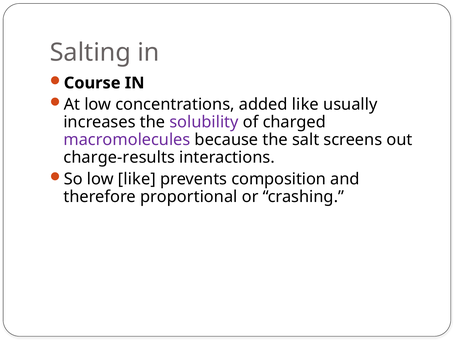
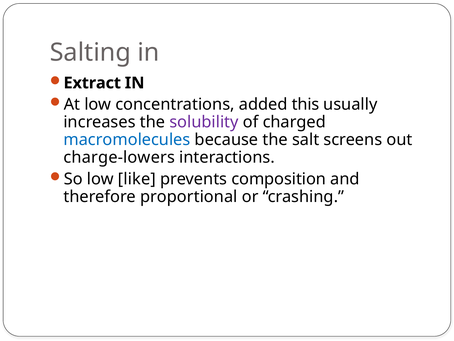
Course: Course -> Extract
added like: like -> this
macromolecules colour: purple -> blue
charge-results: charge-results -> charge-lowers
